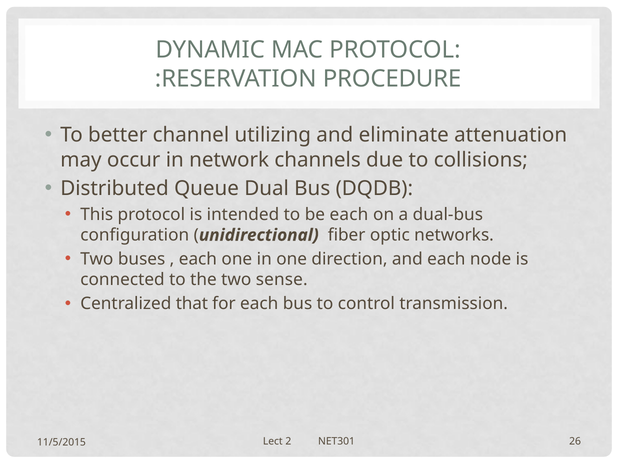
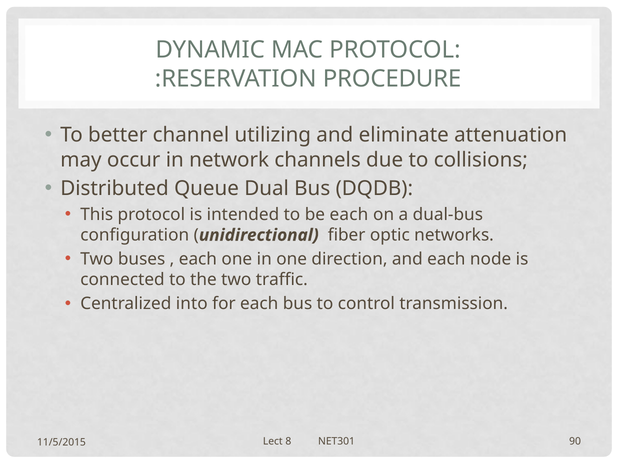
sense: sense -> traffic
that: that -> into
2: 2 -> 8
26: 26 -> 90
